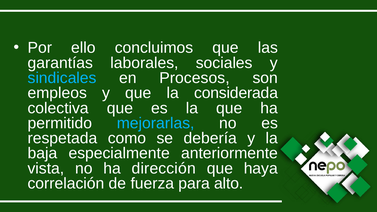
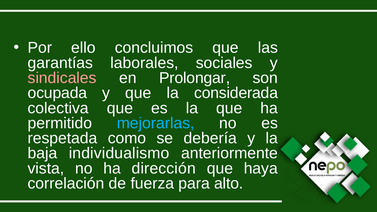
sindicales colour: light blue -> pink
Procesos: Procesos -> Prolongar
empleos: empleos -> ocupada
especialmente: especialmente -> individualismo
